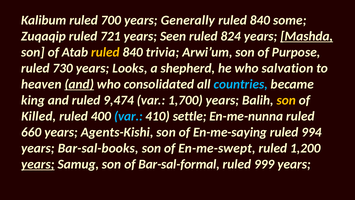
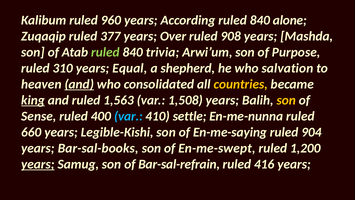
700: 700 -> 960
Generally: Generally -> According
some: some -> alone
721: 721 -> 377
Seen: Seen -> Over
824: 824 -> 908
Mashda underline: present -> none
ruled at (105, 52) colour: yellow -> light green
730: 730 -> 310
Looks: Looks -> Equal
countries colour: light blue -> yellow
king underline: none -> present
9,474: 9,474 -> 1,563
1,700: 1,700 -> 1,508
Killed: Killed -> Sense
Agents-Kishi: Agents-Kishi -> Legible-Kishi
994: 994 -> 904
Bar-sal-formal: Bar-sal-formal -> Bar-sal-refrain
999: 999 -> 416
